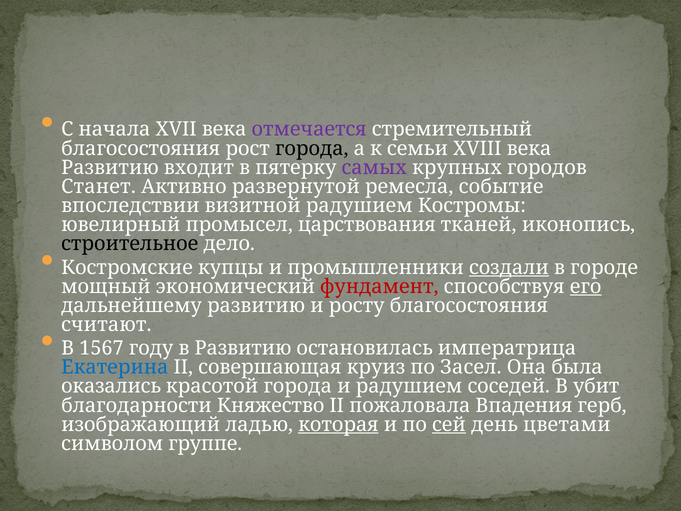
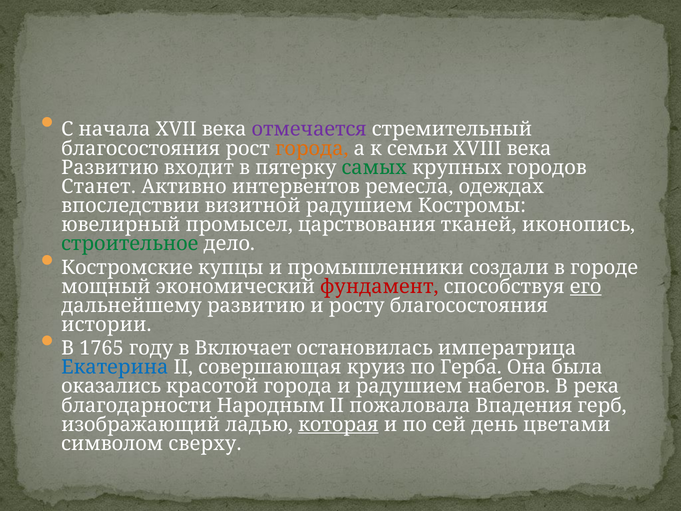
города at (312, 148) colour: black -> orange
самых colour: purple -> green
развернутой: развернутой -> интервентов
событие: событие -> одеждах
строительное colour: black -> green
создали underline: present -> none
считают: считают -> истории
1567: 1567 -> 1765
в Развитию: Развитию -> Включает
Засел: Засел -> Герба
соседей: соседей -> набегов
убит: убит -> река
Княжество: Княжество -> Народным
сей underline: present -> none
группе: группе -> сверху
